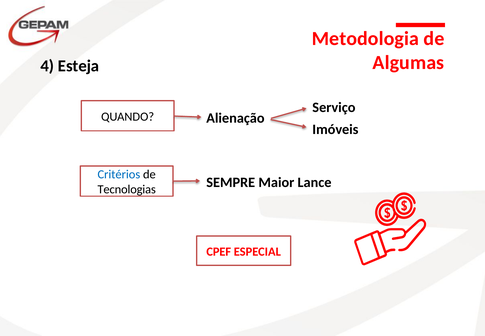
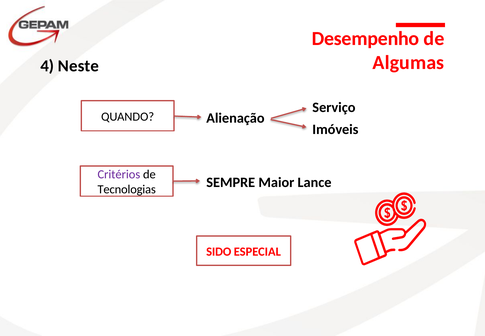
Metodologia: Metodologia -> Desempenho
Esteja: Esteja -> Neste
Critérios colour: blue -> purple
CPEF: CPEF -> SIDO
